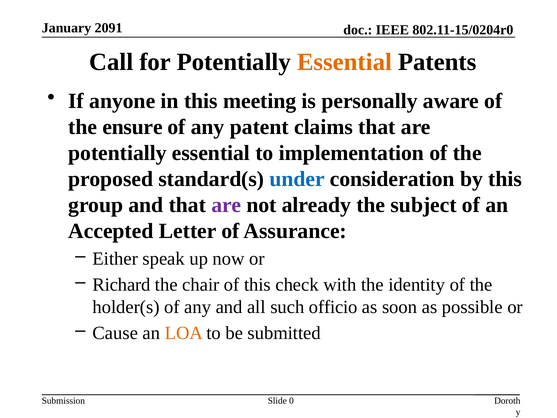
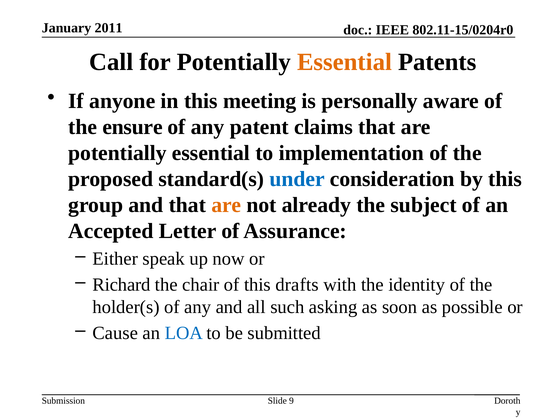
2091: 2091 -> 2011
are at (226, 205) colour: purple -> orange
check: check -> drafts
officio: officio -> asking
LOA colour: orange -> blue
0: 0 -> 9
